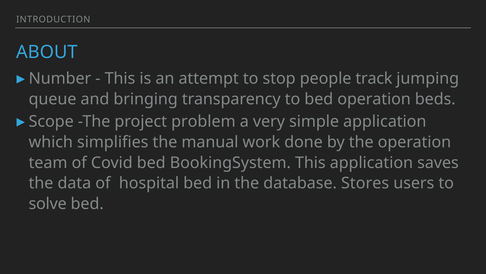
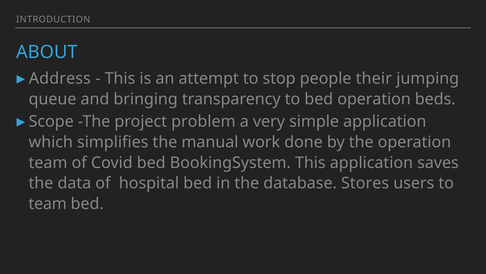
Number: Number -> Address
track: track -> their
solve at (48, 204): solve -> team
